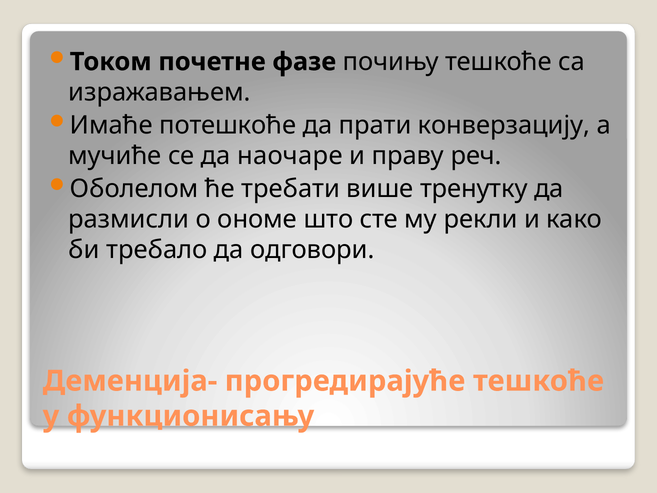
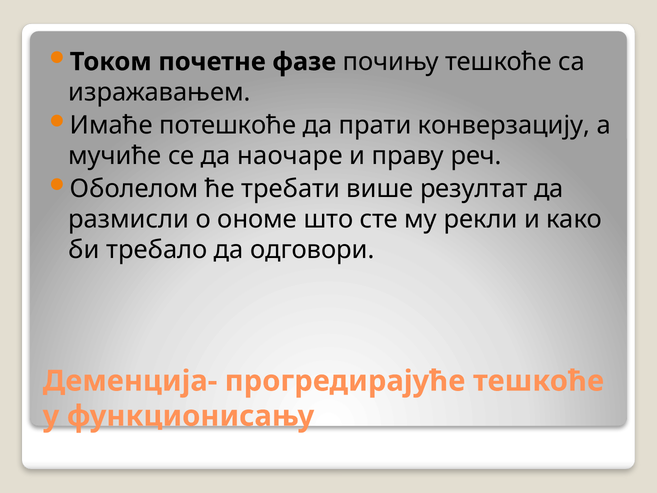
тренутку: тренутку -> резултат
